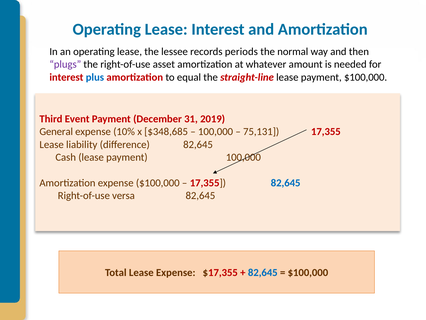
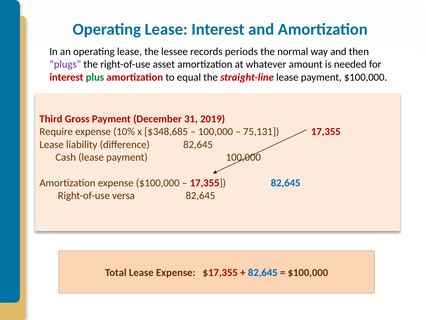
plus colour: blue -> green
Event: Event -> Gross
General: General -> Require
